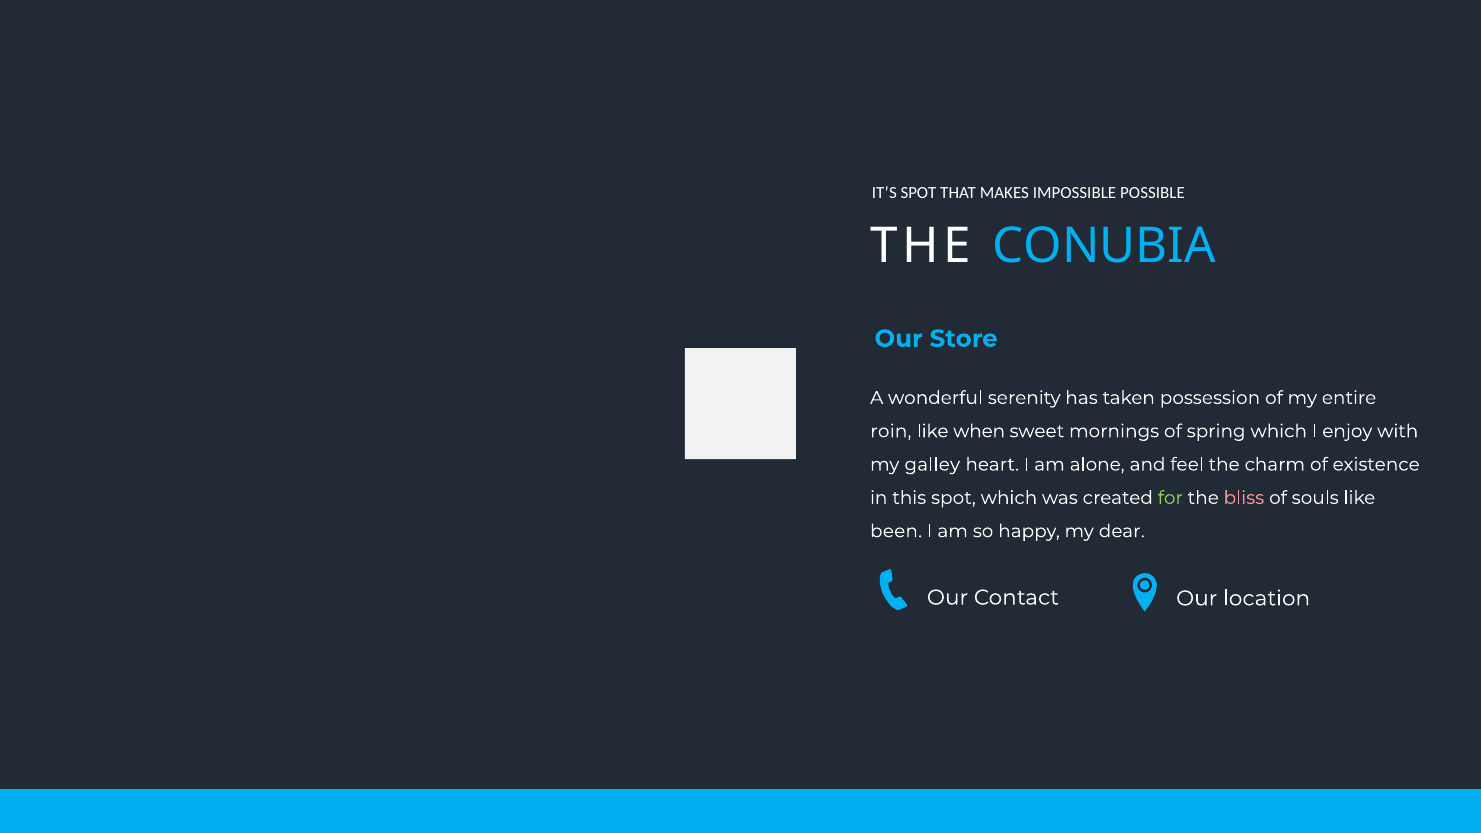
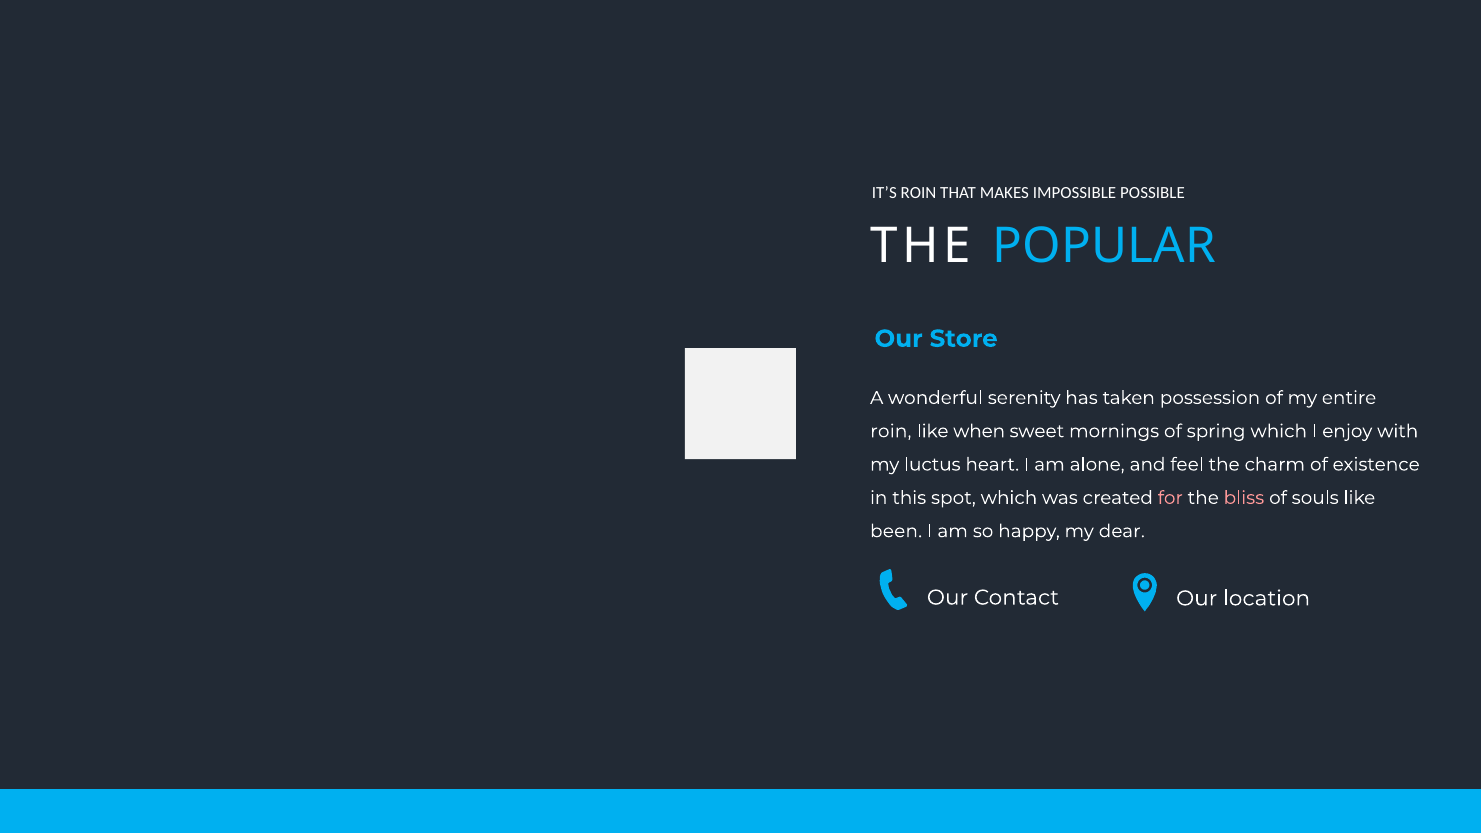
IT’S SPOT: SPOT -> ROIN
CONUBIA: CONUBIA -> POPULAR
galley: galley -> luctus
for colour: light green -> pink
